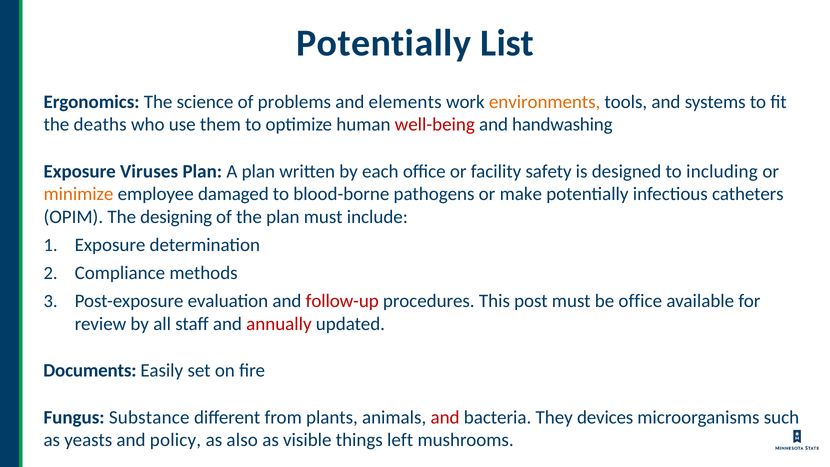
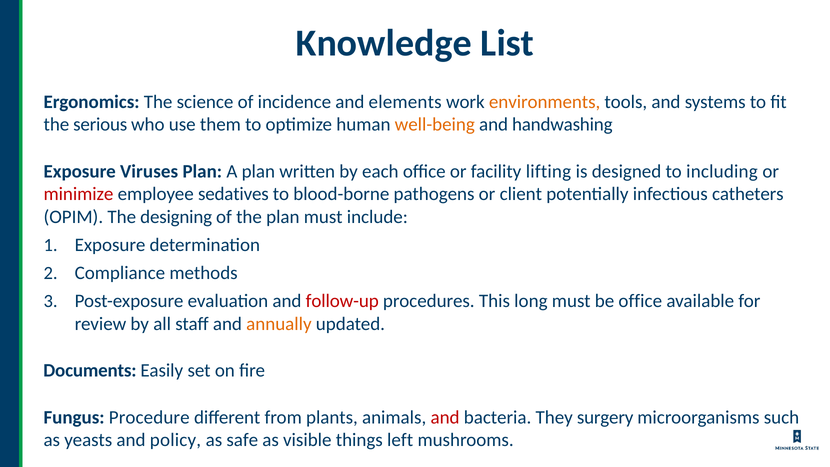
Potentially at (384, 43): Potentially -> Knowledge
problems: problems -> incidence
deaths: deaths -> serious
well-being colour: red -> orange
safety: safety -> lifting
minimize colour: orange -> red
damaged: damaged -> sedatives
make: make -> client
post: post -> long
annually colour: red -> orange
Substance: Substance -> Procedure
devices: devices -> surgery
also: also -> safe
